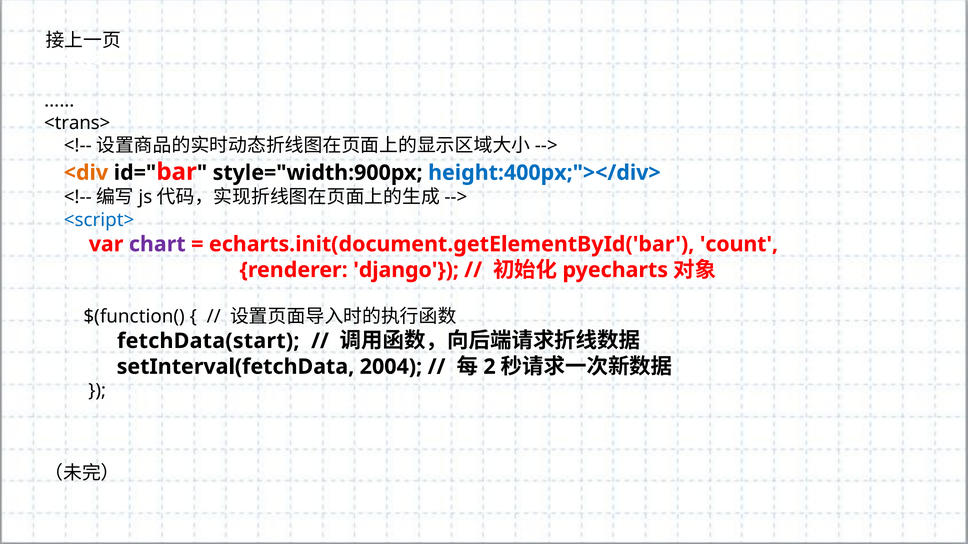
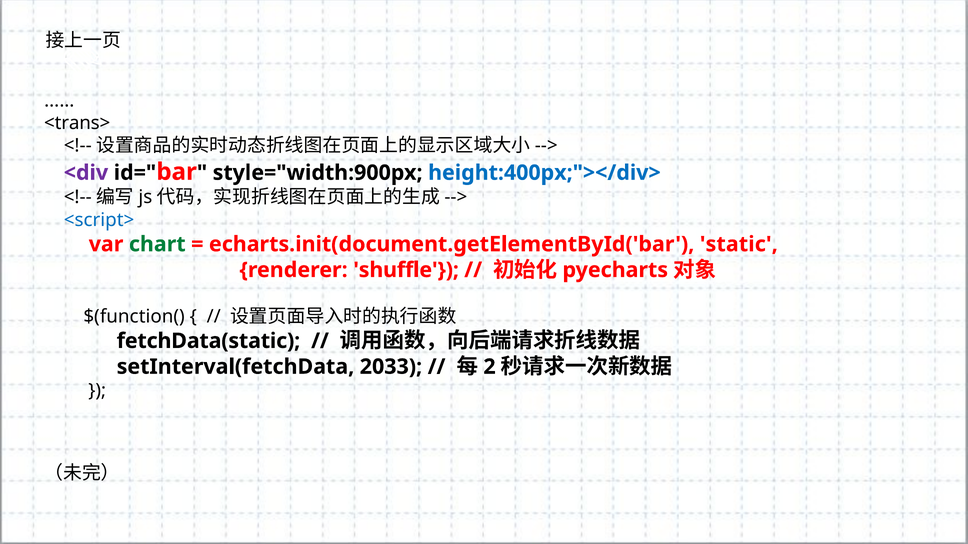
<div colour: orange -> purple
chart colour: purple -> green
count: count -> static
django: django -> shuffle
fetchData(start: fetchData(start -> fetchData(static
2004: 2004 -> 2033
